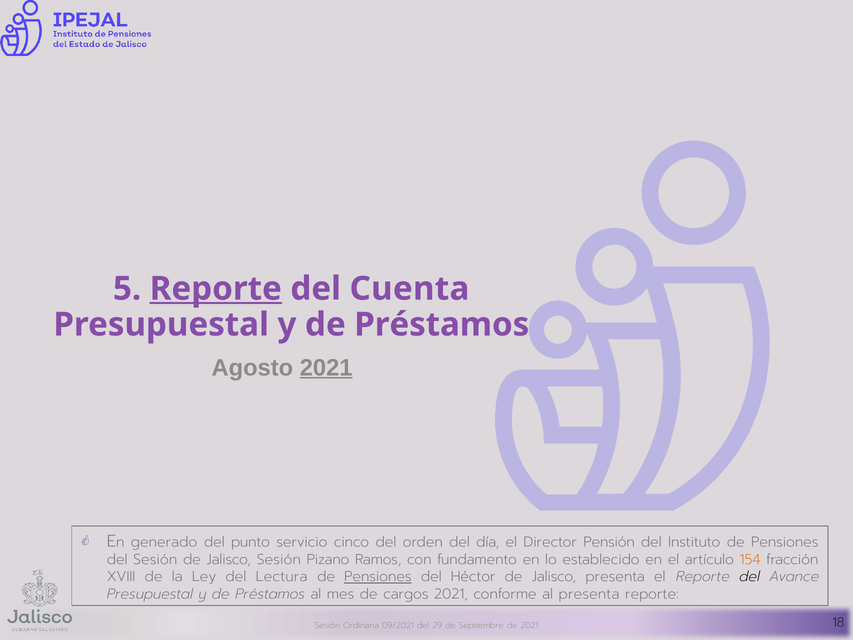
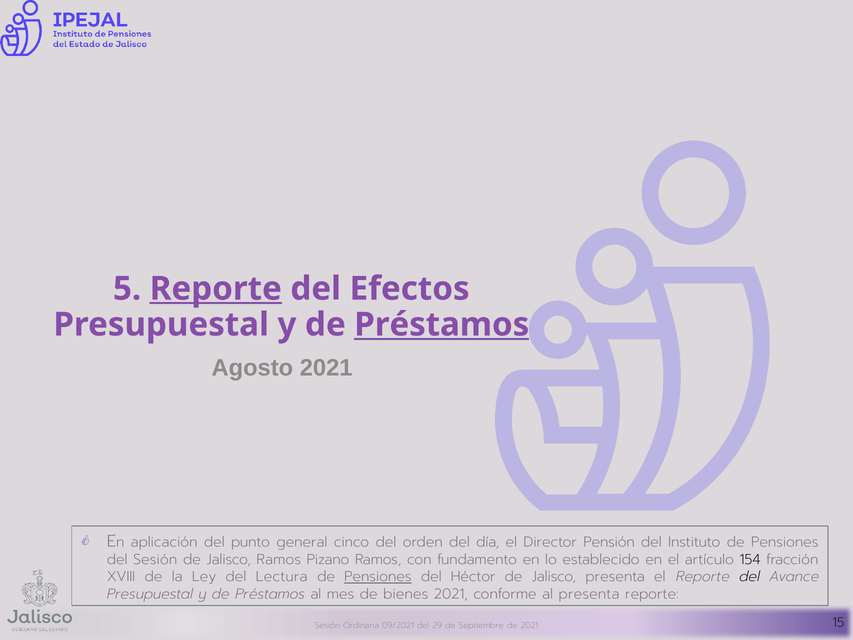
Cuenta: Cuenta -> Efectos
Préstamos at (442, 324) underline: none -> present
2021 at (326, 368) underline: present -> none
generado: generado -> aplicación
servicio: servicio -> general
Jalisco Sesión: Sesión -> Ramos
154 colour: orange -> black
cargos: cargos -> bienes
18: 18 -> 15
